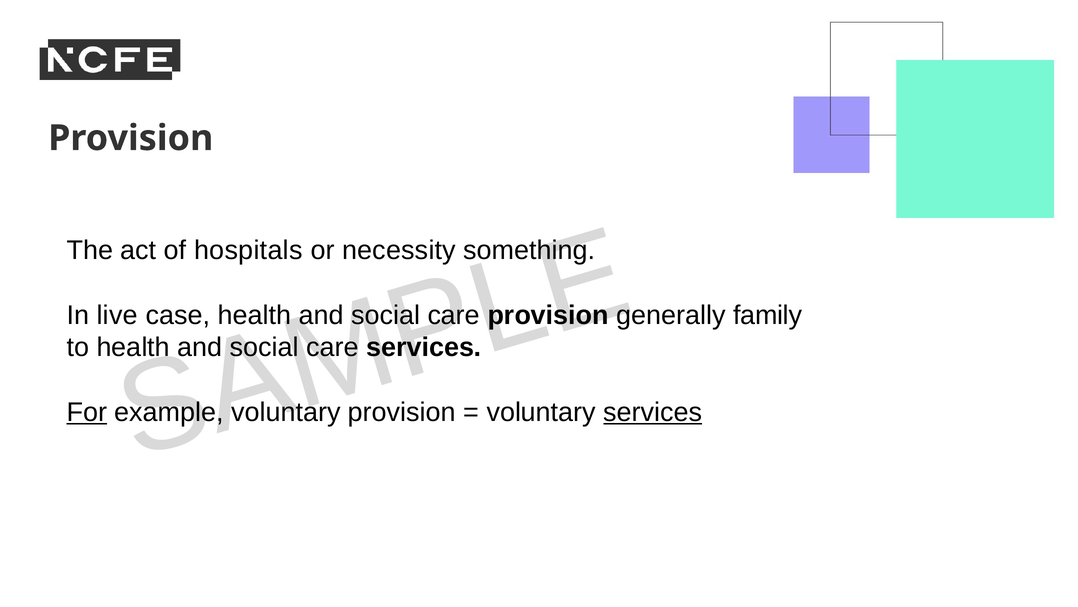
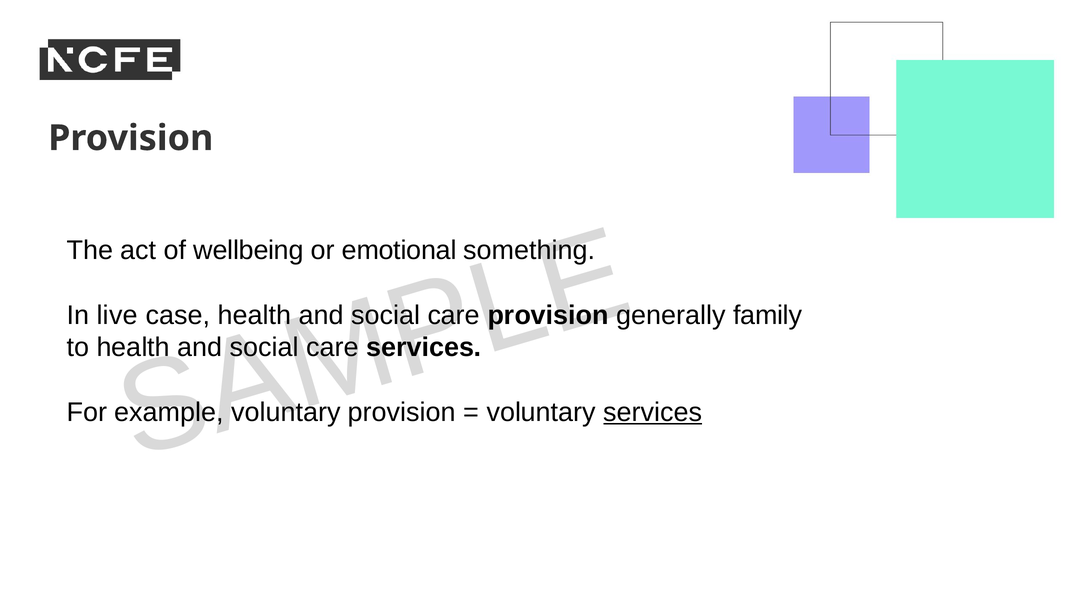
hospitals: hospitals -> wellbeing
necessity: necessity -> emotional
For underline: present -> none
